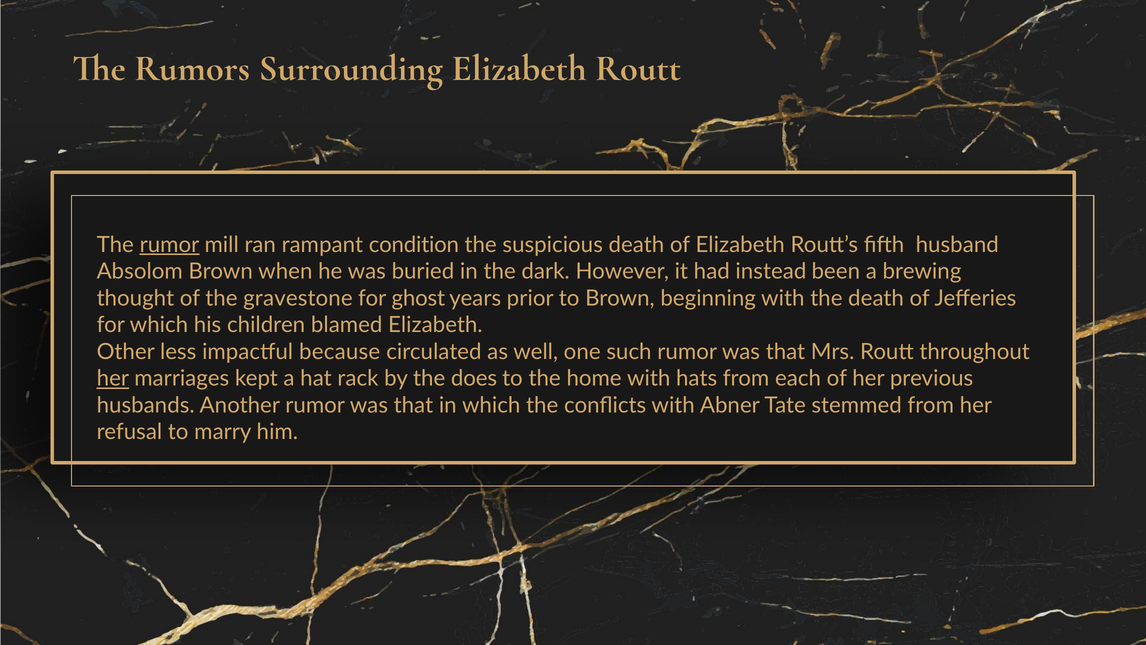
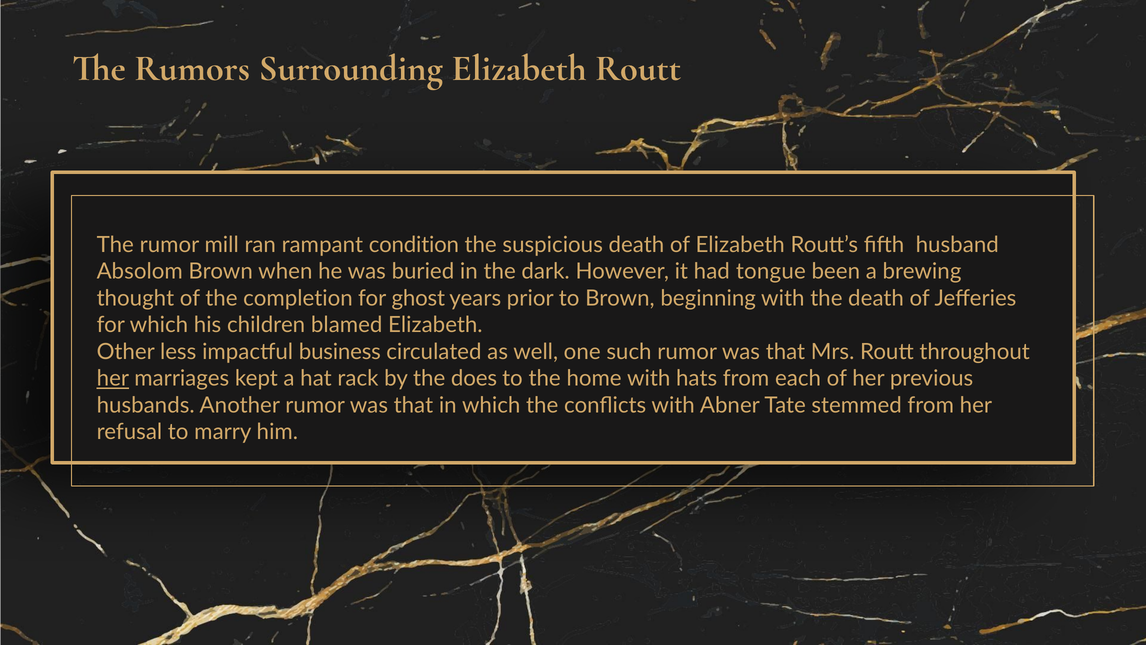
rumor at (169, 245) underline: present -> none
instead: instead -> tongue
gravestone: gravestone -> completion
because: because -> business
